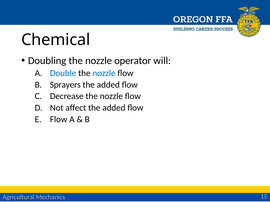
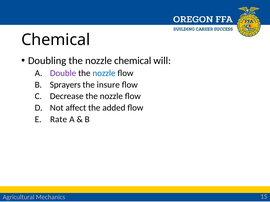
nozzle operator: operator -> chemical
Double colour: blue -> purple
added at (108, 85): added -> insure
Flow at (59, 120): Flow -> Rate
